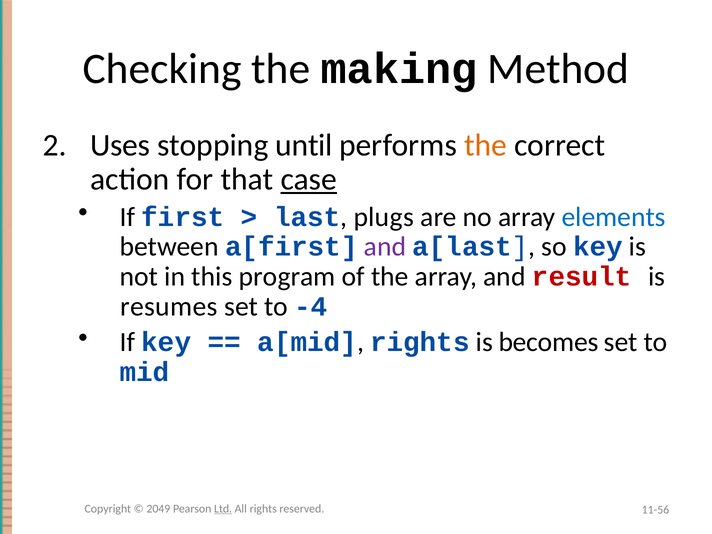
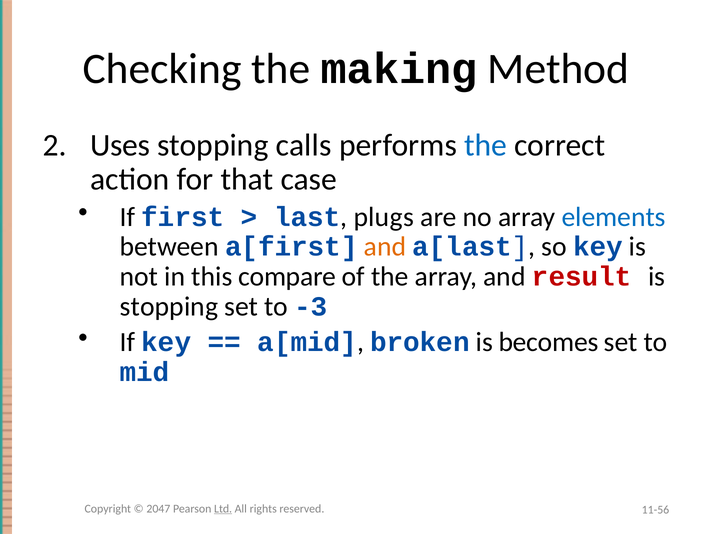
until: until -> calls
the at (486, 145) colour: orange -> blue
case underline: present -> none
and at (385, 247) colour: purple -> orange
program: program -> compare
resumes at (169, 307): resumes -> stopping
-4: -4 -> -3
a[mid rights: rights -> broken
2049: 2049 -> 2047
